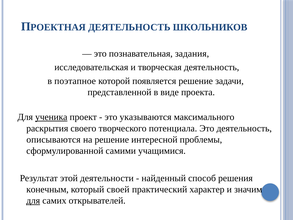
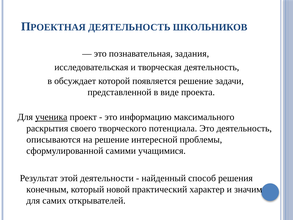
поэтапное: поэтапное -> обсуждает
указываются: указываются -> информацию
своей: своей -> новой
для at (33, 200) underline: present -> none
